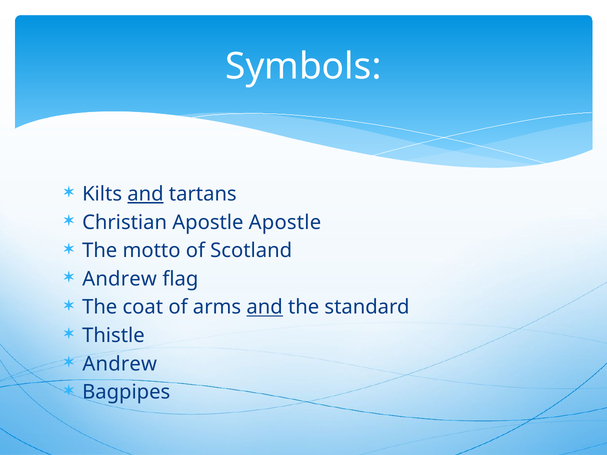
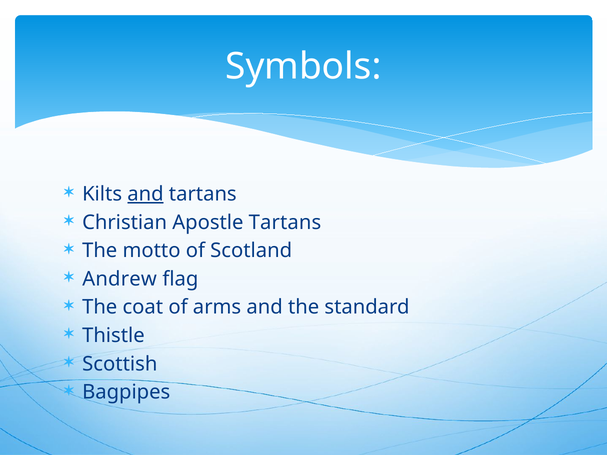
Apostle Apostle: Apostle -> Tartans
and at (265, 307) underline: present -> none
Andrew at (120, 364): Andrew -> Scottish
